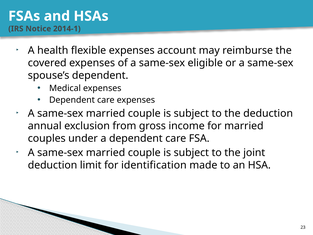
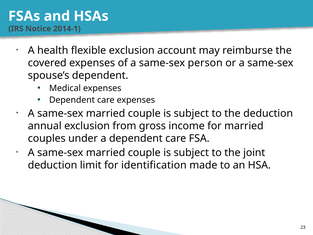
flexible expenses: expenses -> exclusion
eligible: eligible -> person
